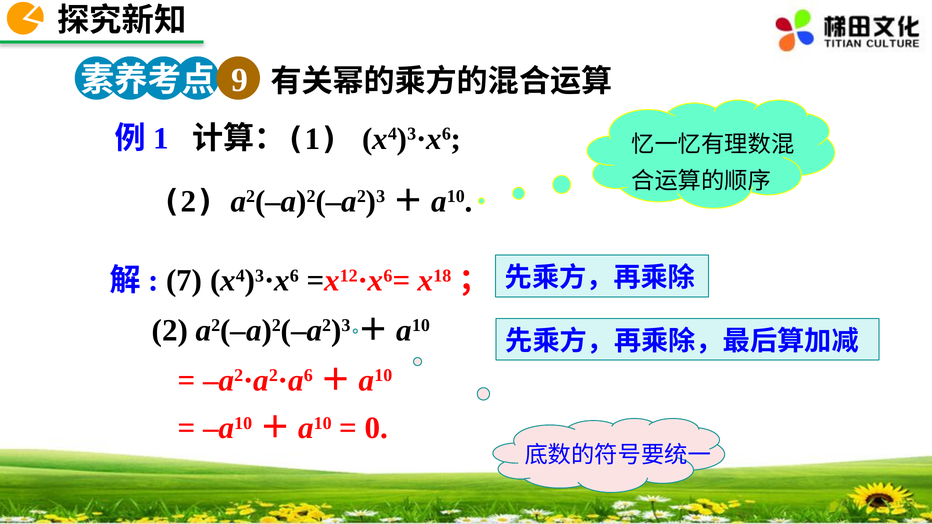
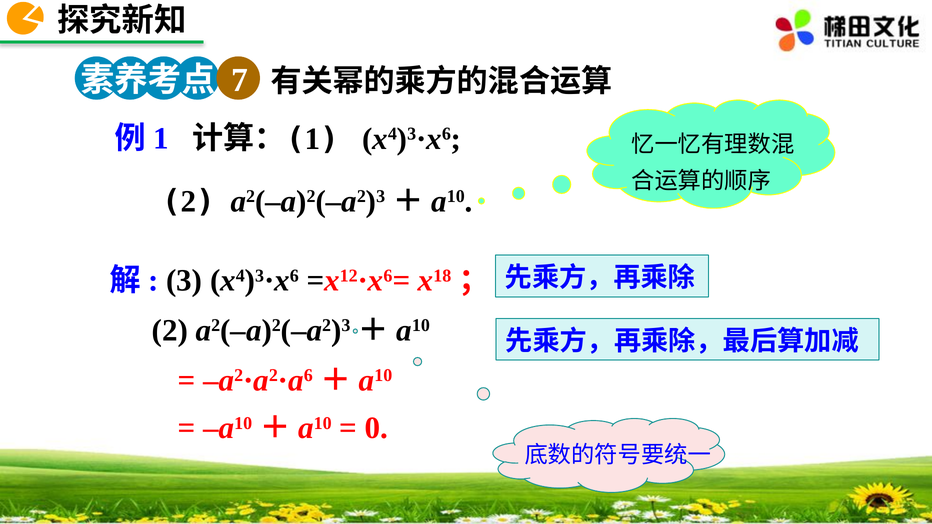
9: 9 -> 7
7: 7 -> 3
